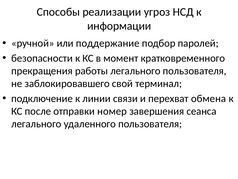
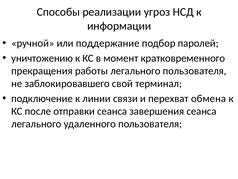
безопасности: безопасности -> уничтожению
отправки номер: номер -> сеанса
